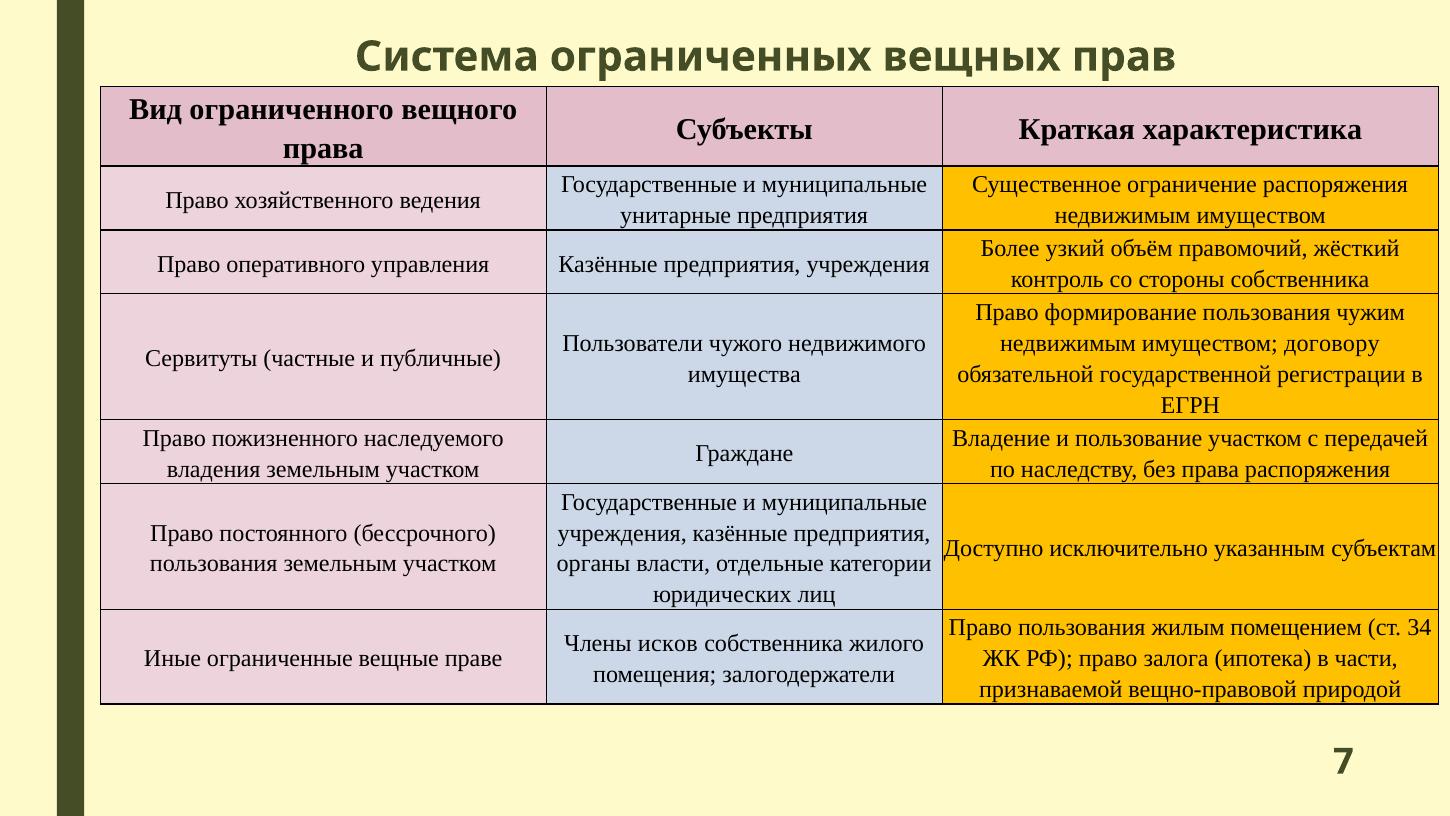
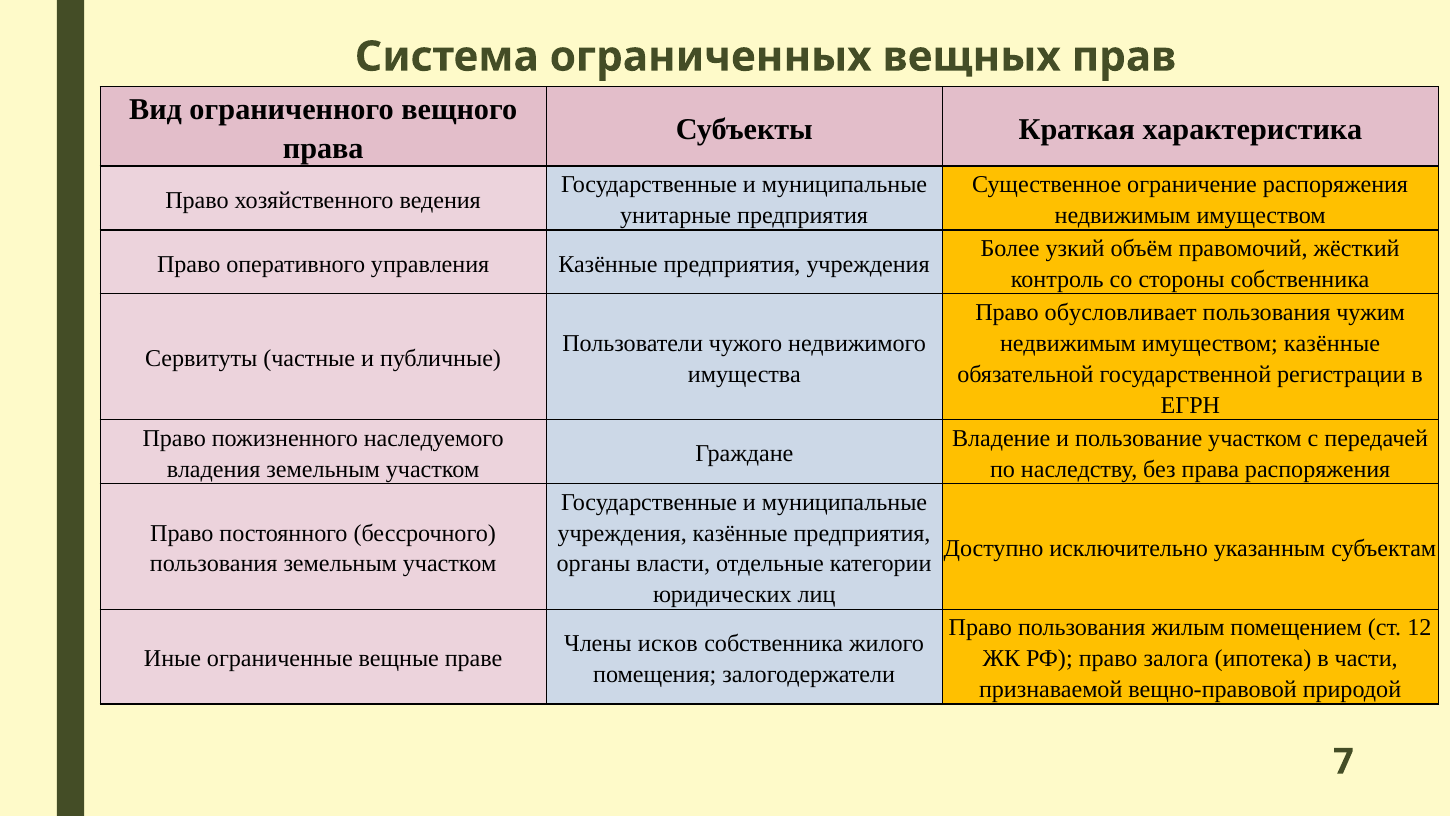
формирование: формирование -> обусловливает
имуществом договору: договору -> казённые
34: 34 -> 12
